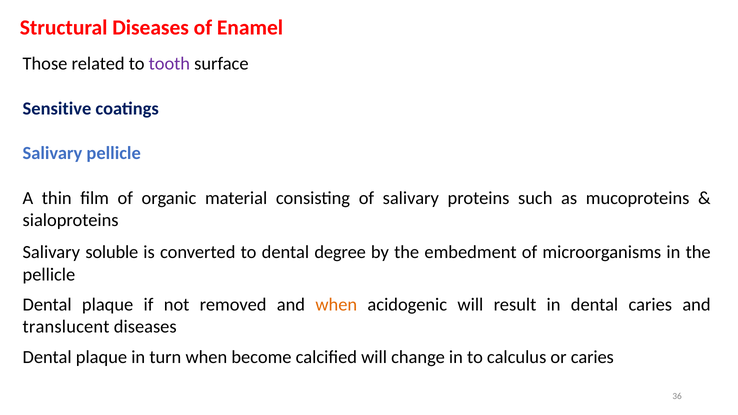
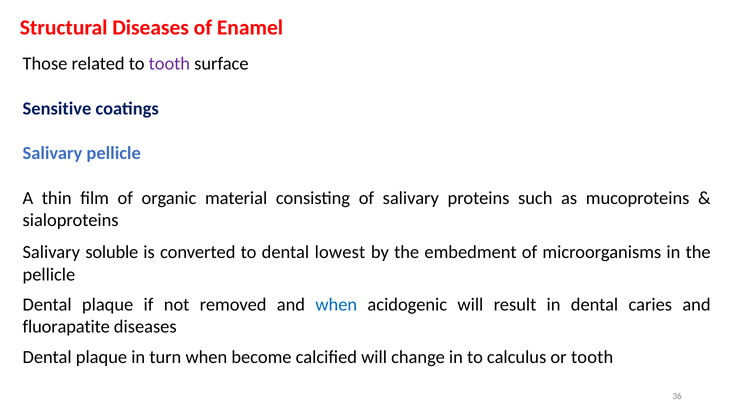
degree: degree -> lowest
when at (336, 305) colour: orange -> blue
translucent: translucent -> fluorapatite
or caries: caries -> tooth
